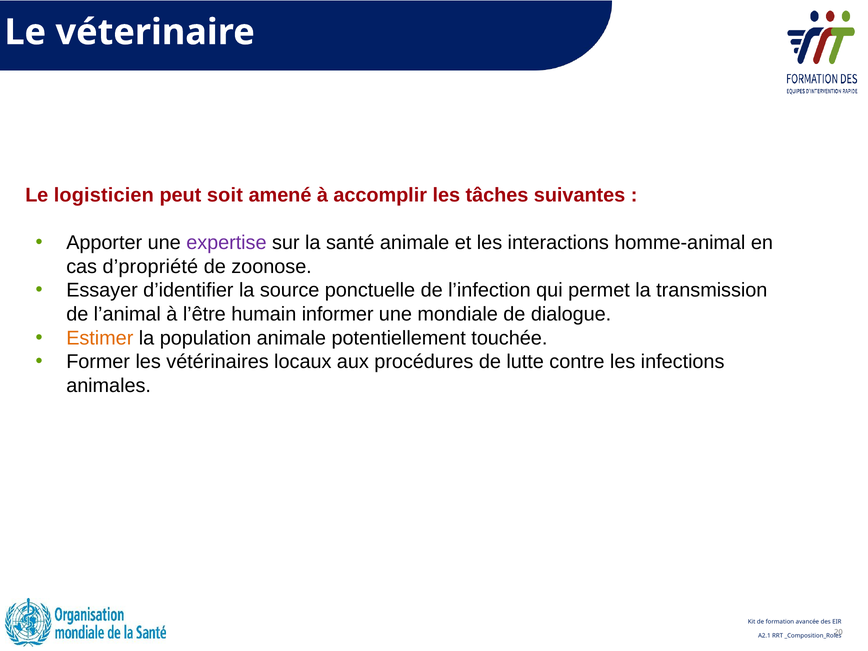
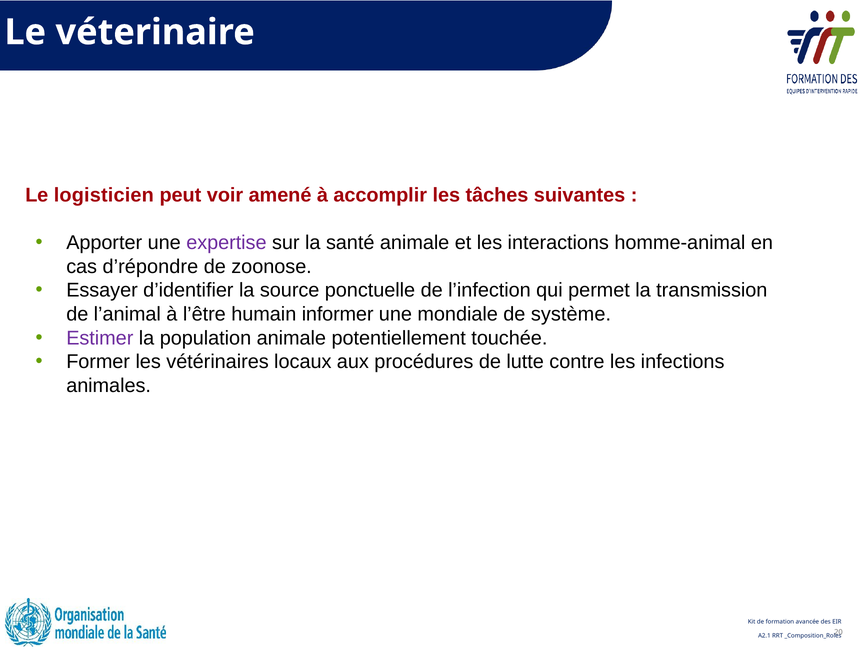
soit: soit -> voir
d’propriété: d’propriété -> d’répondre
dialogue: dialogue -> système
Estimer colour: orange -> purple
